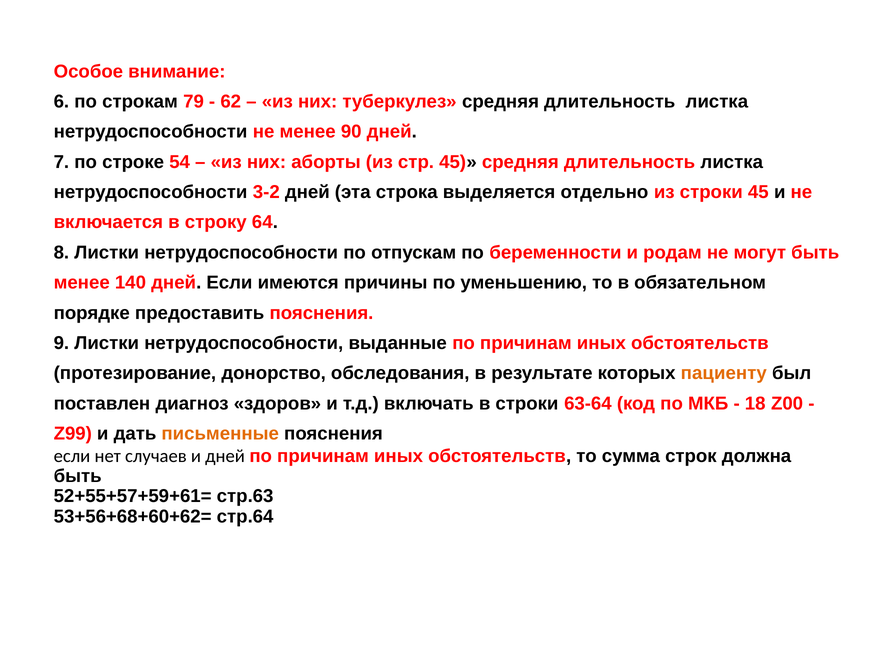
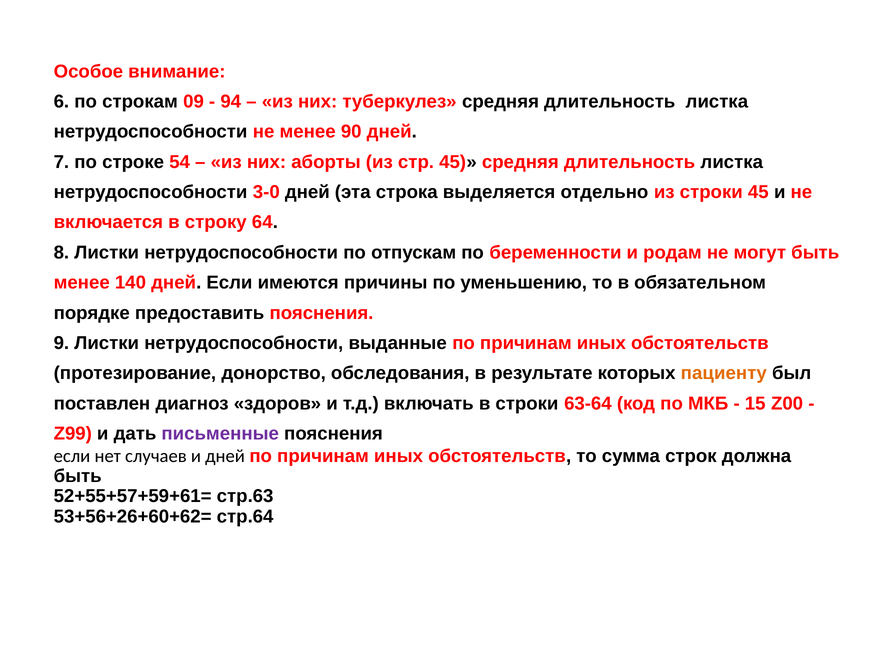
79: 79 -> 09
62: 62 -> 94
3-2: 3-2 -> 3-0
18: 18 -> 15
письменные colour: orange -> purple
53+56+68+60+62=: 53+56+68+60+62= -> 53+56+26+60+62=
